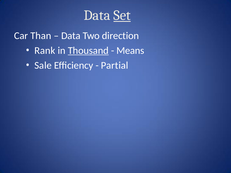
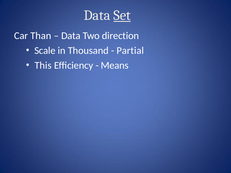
Rank: Rank -> Scale
Thousand underline: present -> none
Means: Means -> Partial
Sale: Sale -> This
Partial: Partial -> Means
